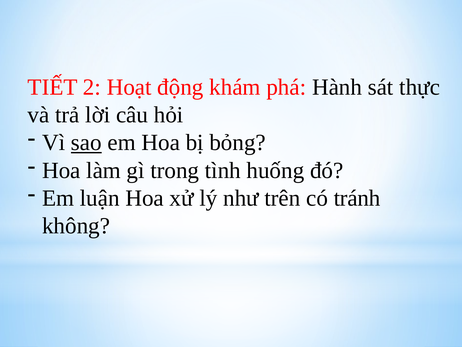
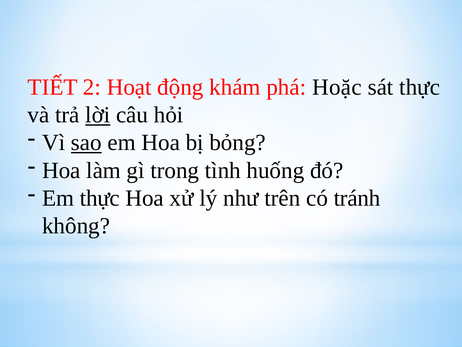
Hành: Hành -> Hoặc
lời underline: none -> present
Em luận: luận -> thực
